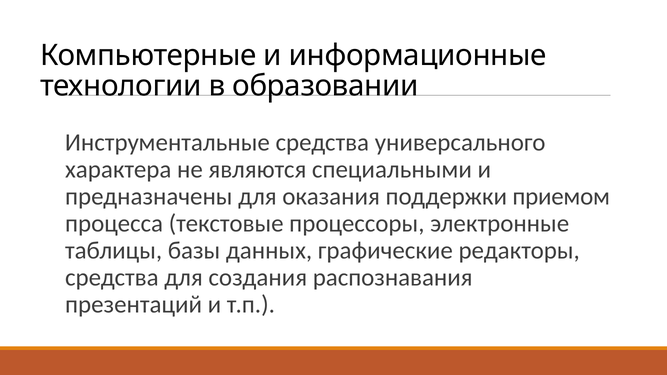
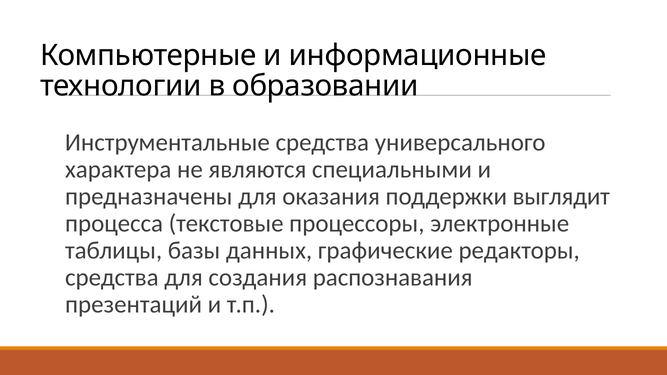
приемом: приемом -> выглядит
